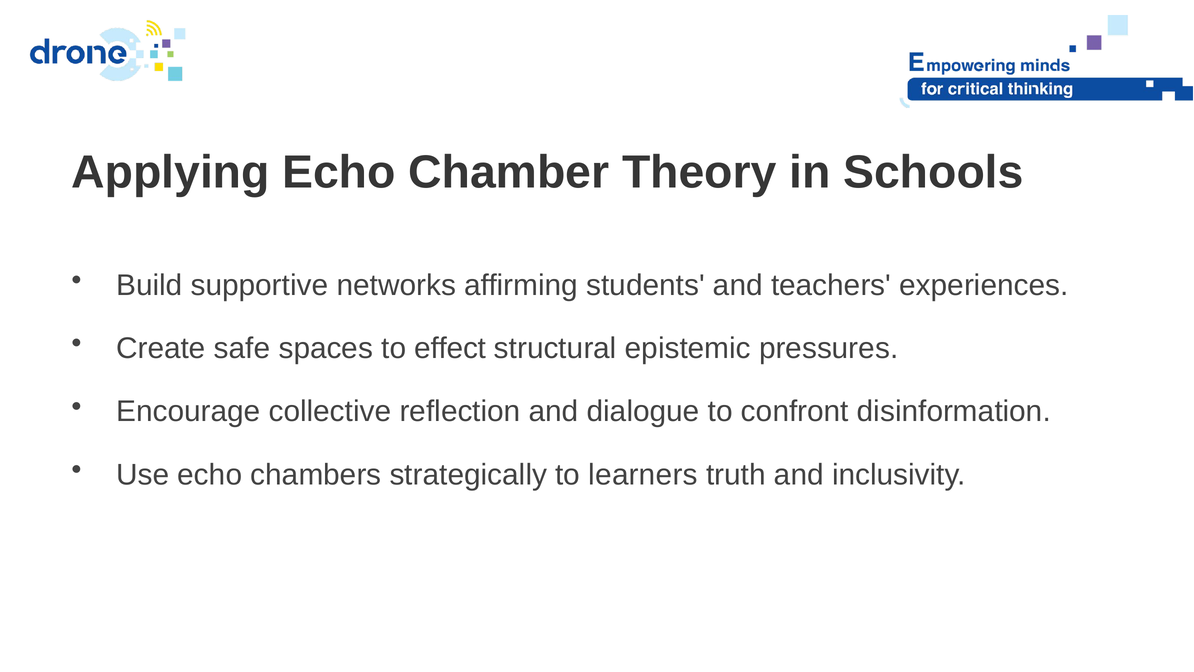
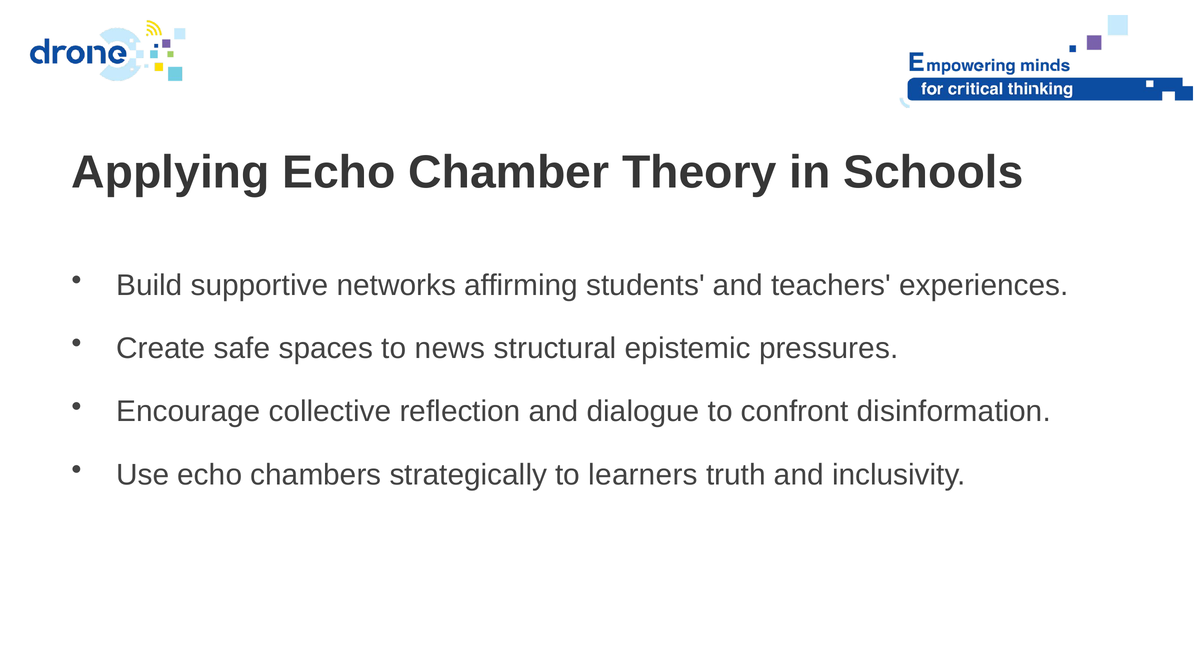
effect: effect -> news
